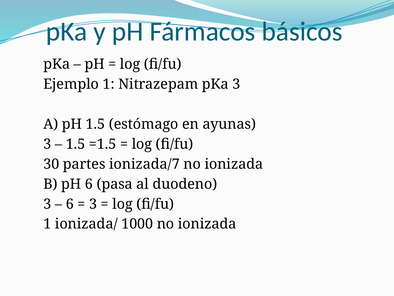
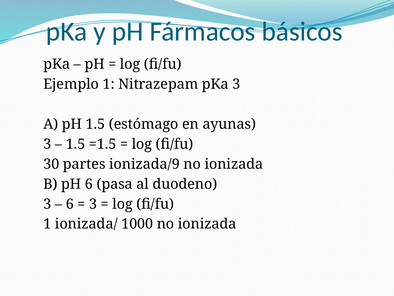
ionizada/7: ionizada/7 -> ionizada/9
